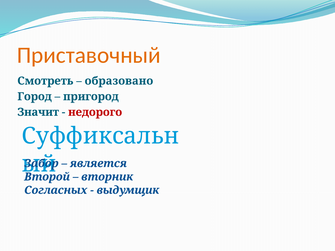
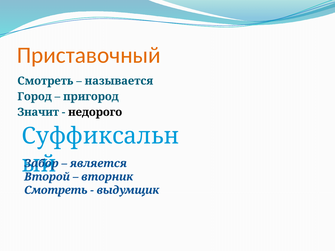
образовано: образовано -> называется
недорого colour: red -> black
Согласных at (56, 190): Согласных -> Смотреть
